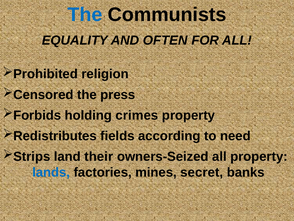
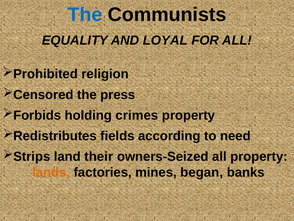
OFTEN: OFTEN -> LOYAL
lands colour: blue -> orange
secret: secret -> began
